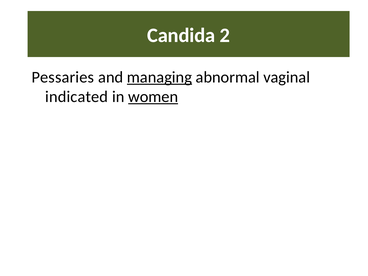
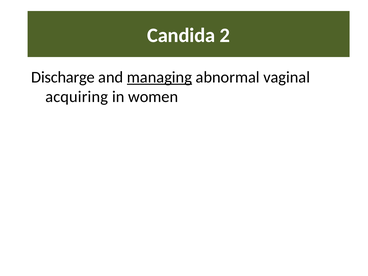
Pessaries: Pessaries -> Discharge
indicated: indicated -> acquiring
women underline: present -> none
